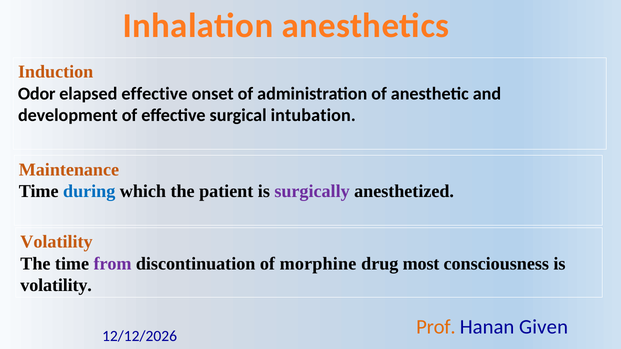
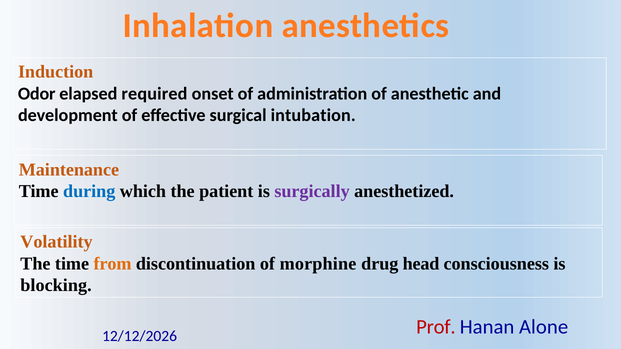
elapsed effective: effective -> required
from colour: purple -> orange
most: most -> head
volatility at (56, 286): volatility -> blocking
Prof colour: orange -> red
Given: Given -> Alone
